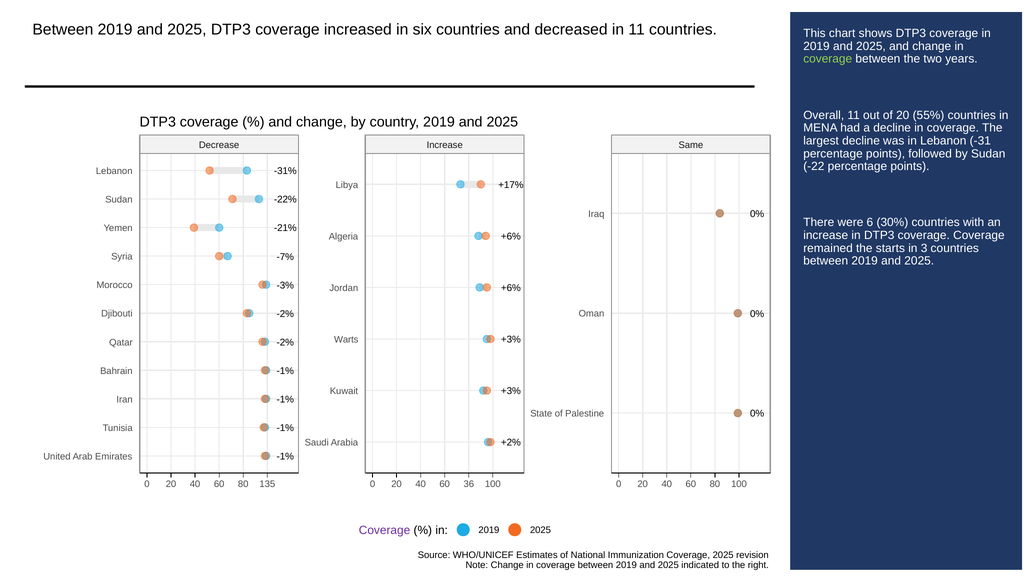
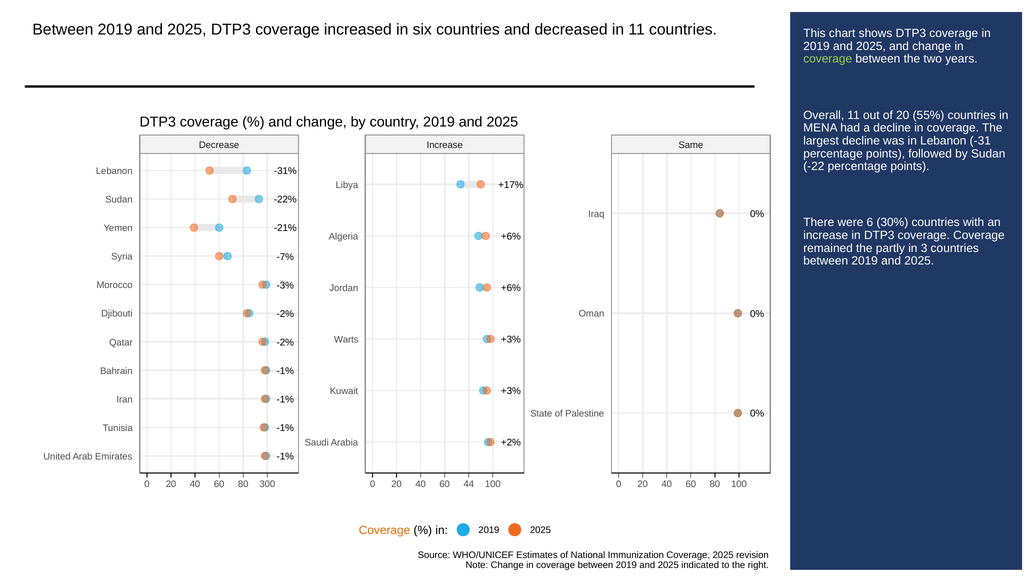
starts: starts -> partly
135: 135 -> 300
36: 36 -> 44
Coverage at (385, 531) colour: purple -> orange
